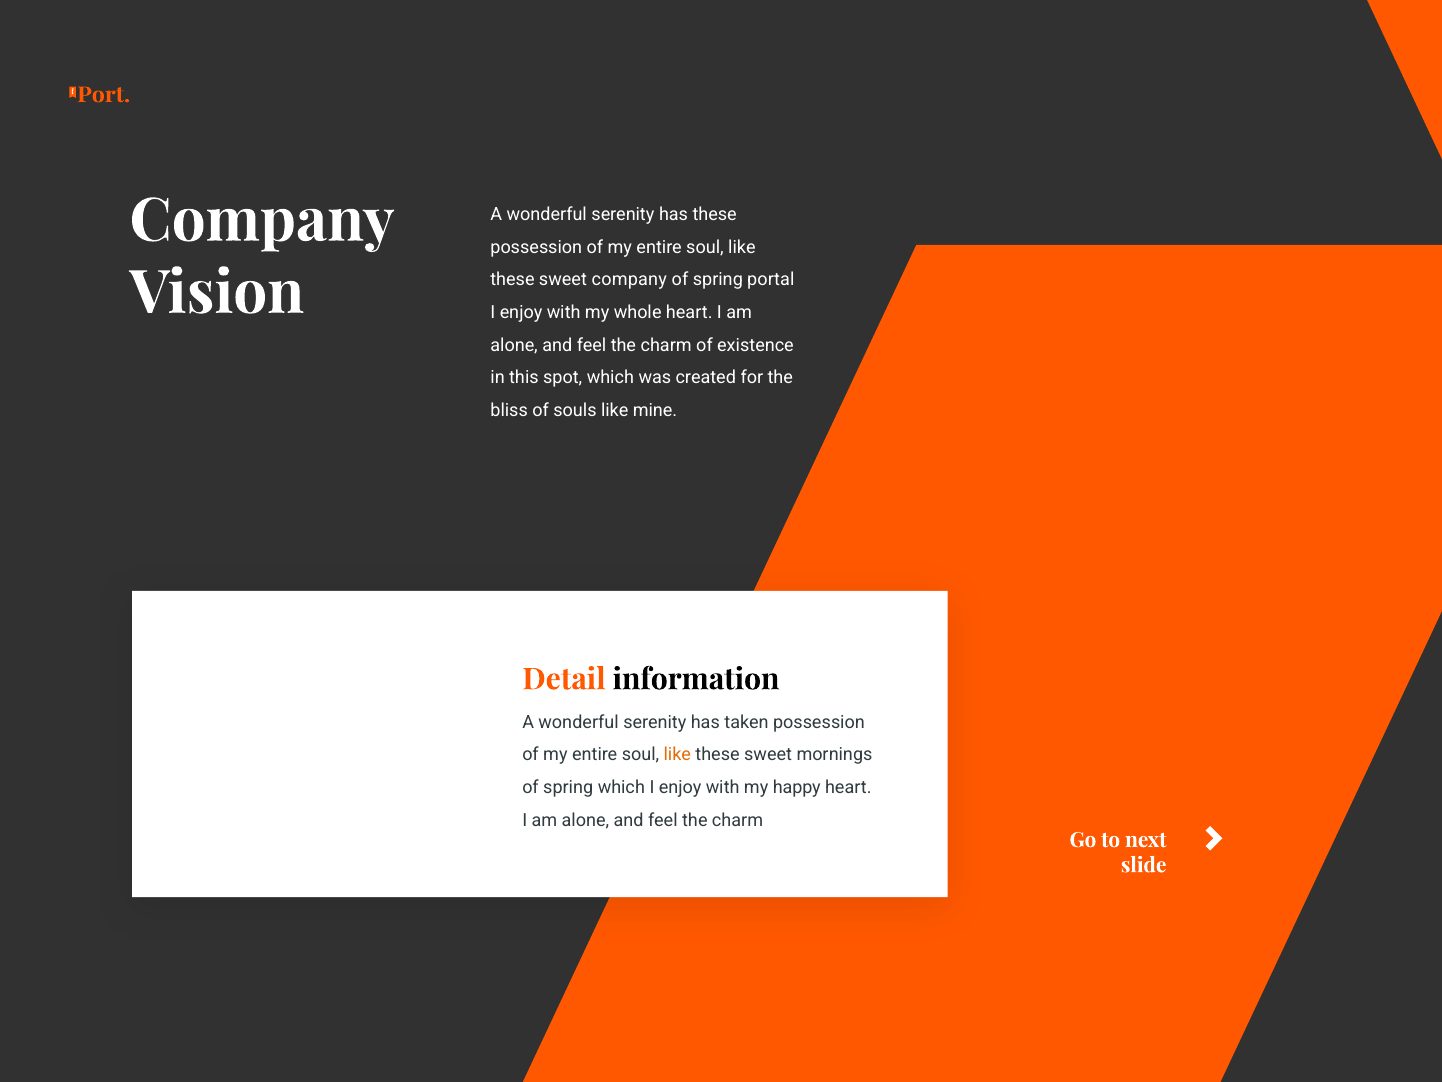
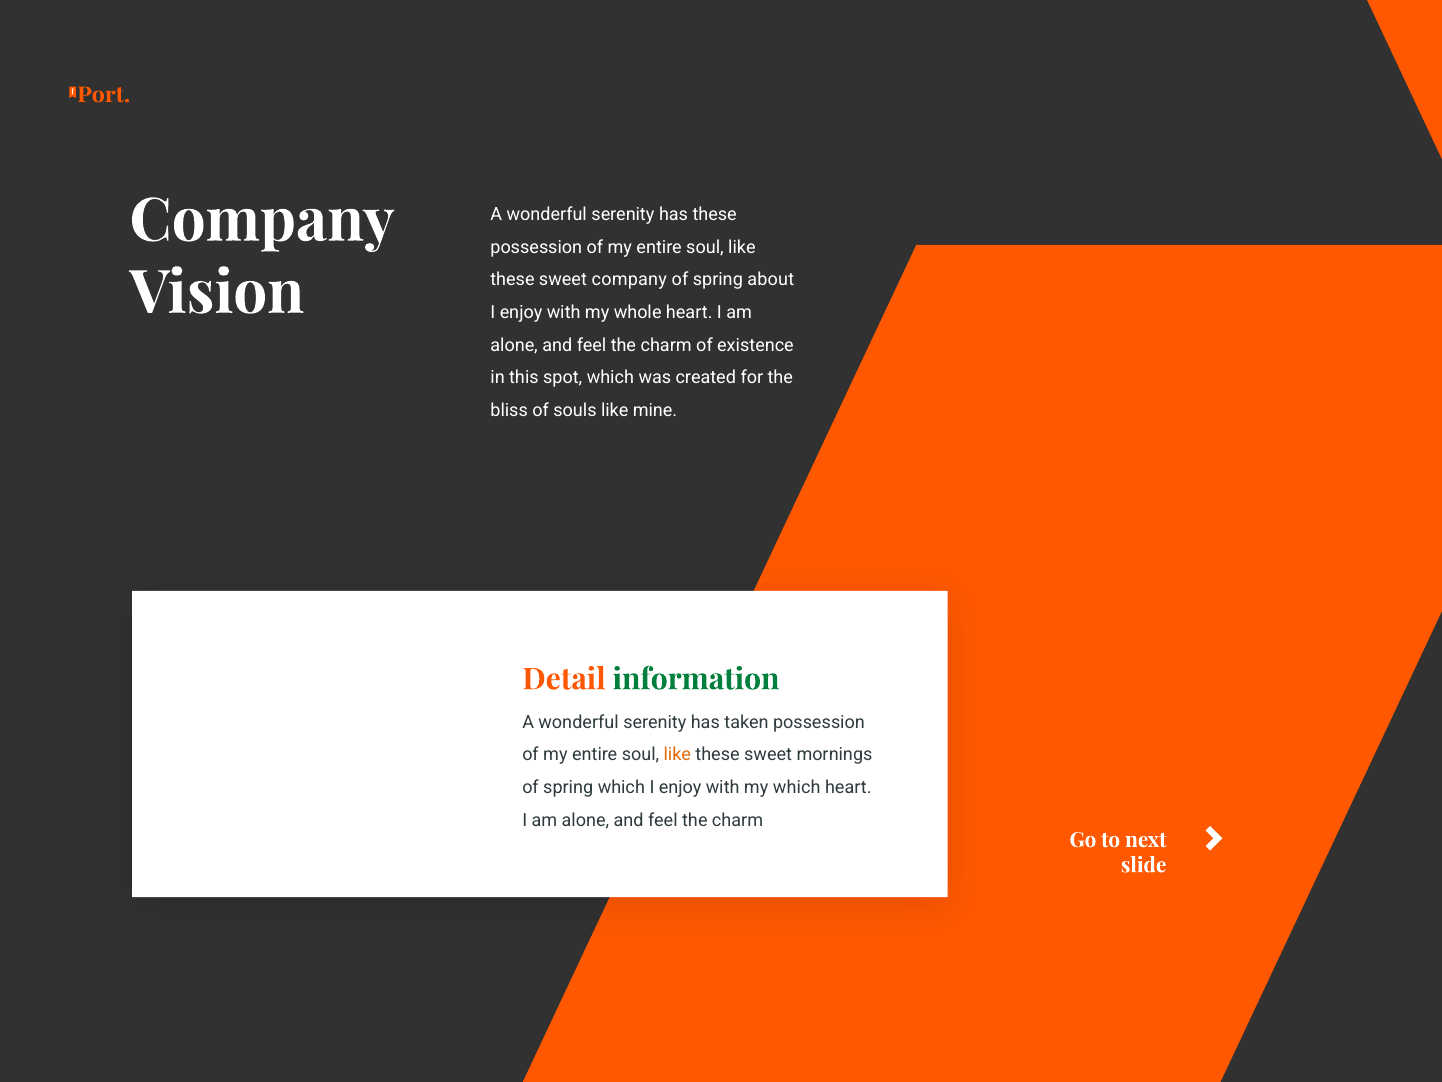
portal: portal -> about
information colour: black -> green
my happy: happy -> which
